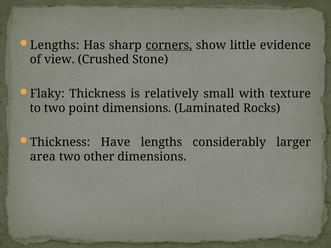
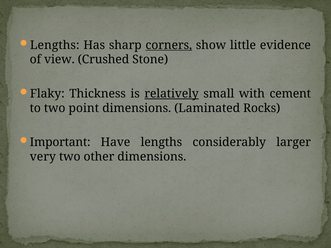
relatively underline: none -> present
texture: texture -> cement
Thickness at (60, 142): Thickness -> Important
area: area -> very
